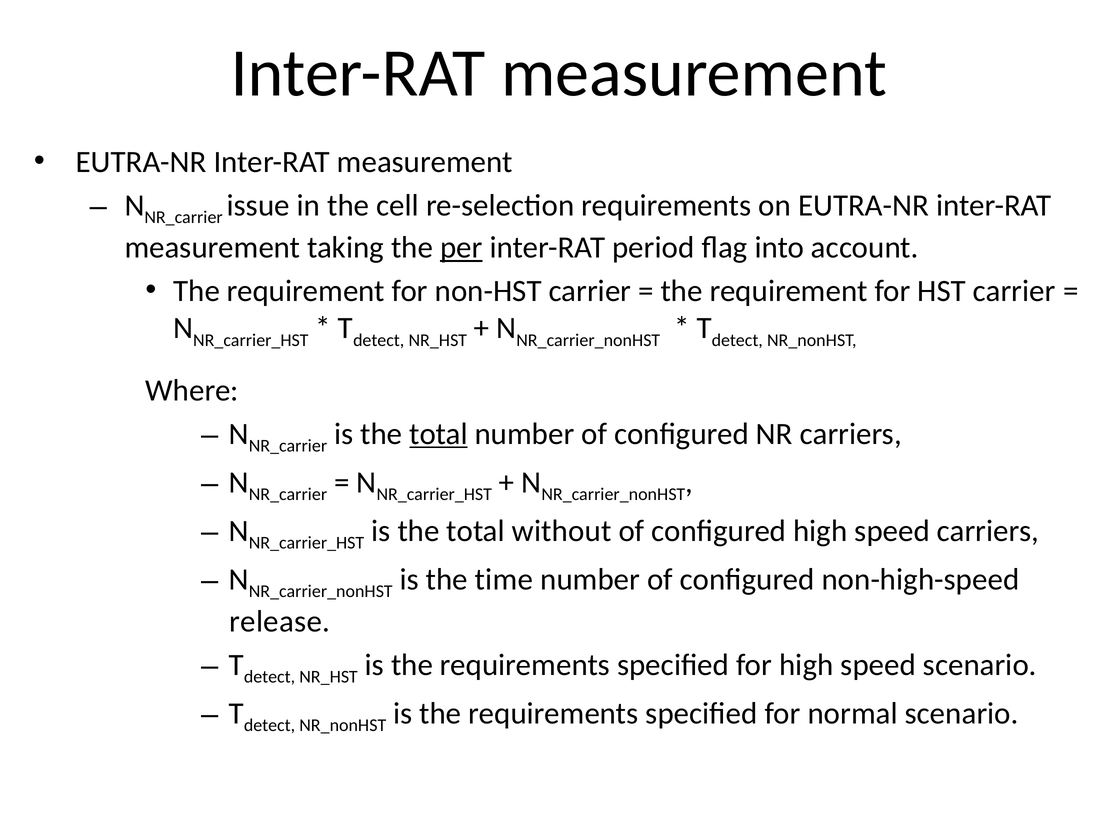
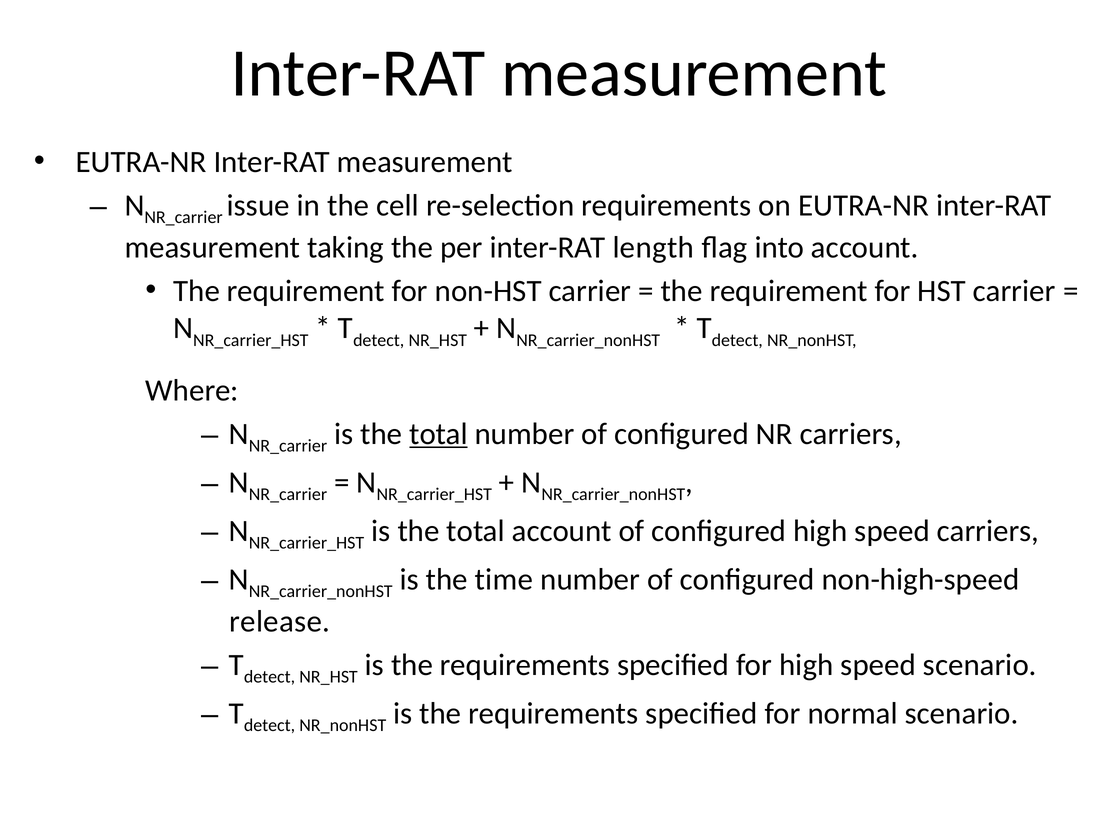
per underline: present -> none
period: period -> length
total without: without -> account
